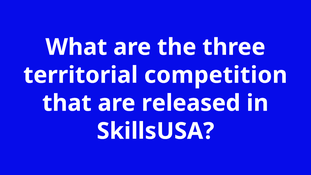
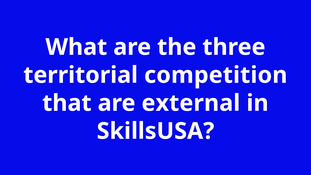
released: released -> external
